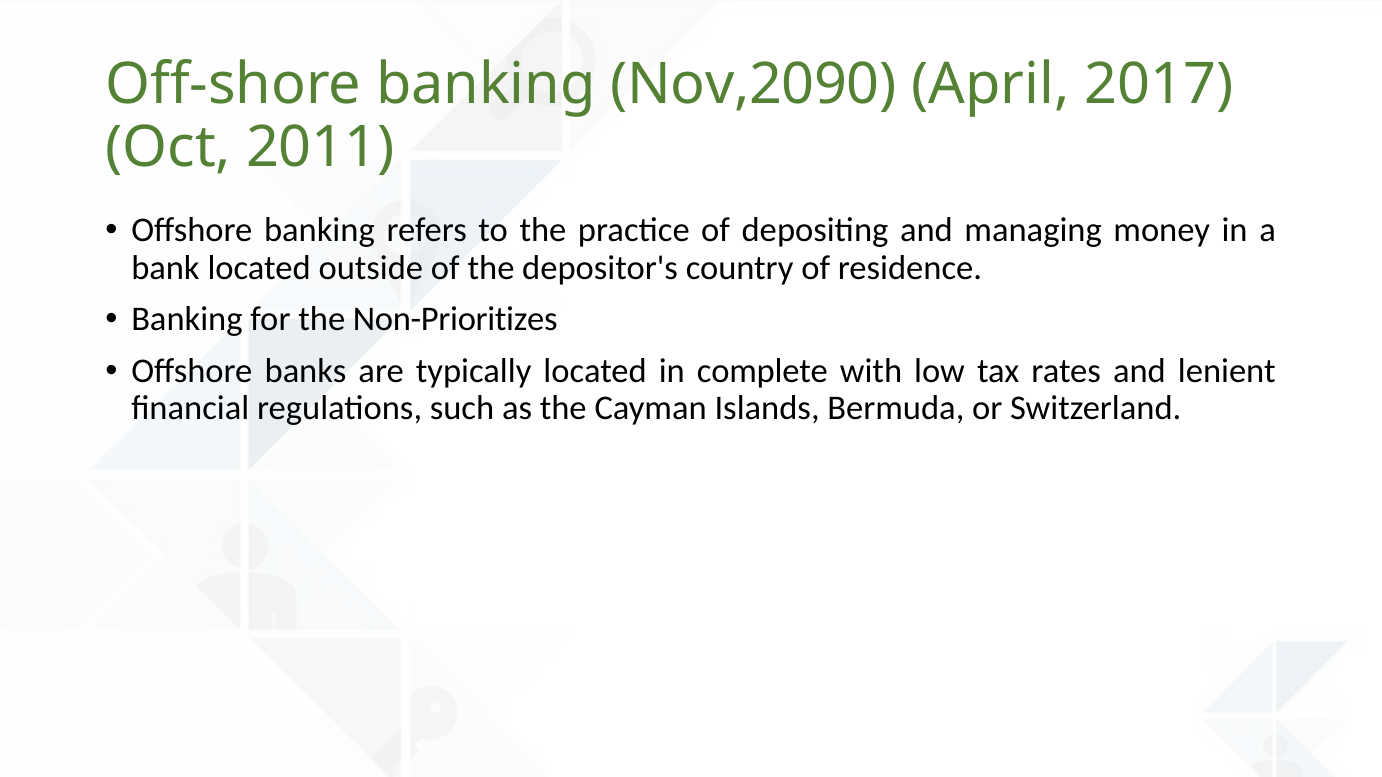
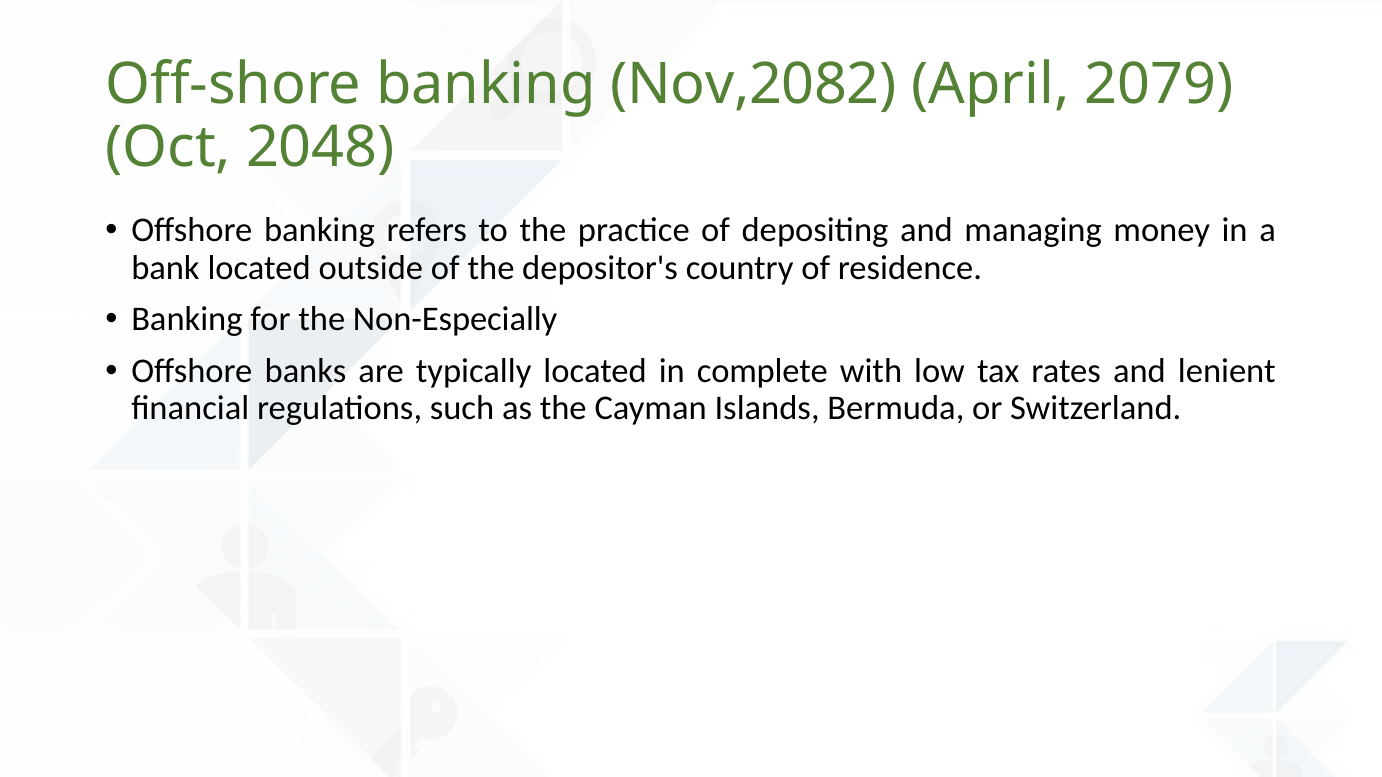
Nov,2090: Nov,2090 -> Nov,2082
2017: 2017 -> 2079
2011: 2011 -> 2048
Non-Prioritizes: Non-Prioritizes -> Non-Especially
